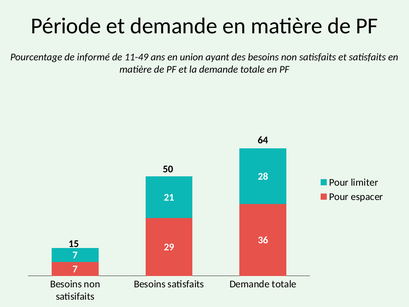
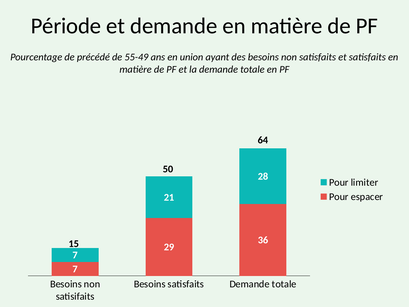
informé: informé -> précédé
11-49: 11-49 -> 55-49
